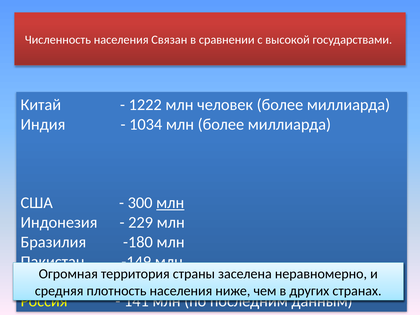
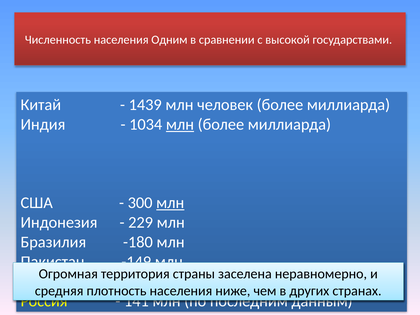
Связан: Связан -> Одним
1222: 1222 -> 1439
млн at (180, 124) underline: none -> present
